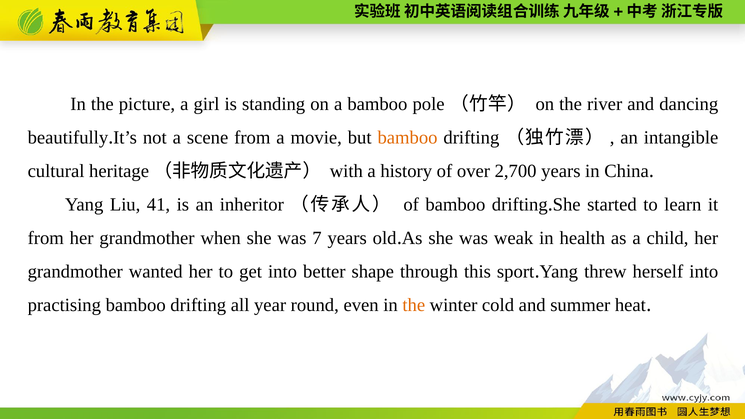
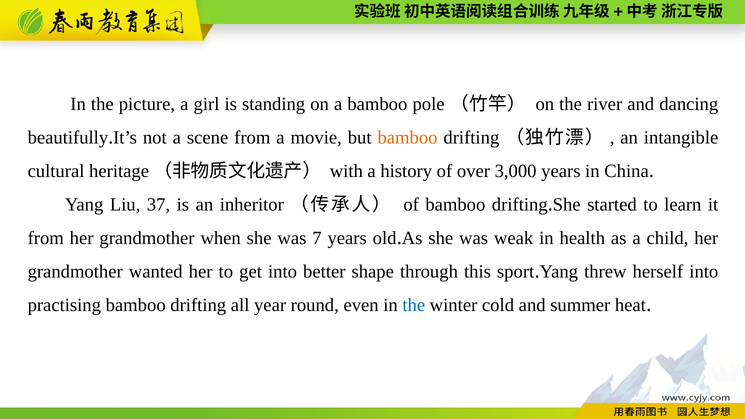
2,700: 2,700 -> 3,000
41: 41 -> 37
the at (414, 305) colour: orange -> blue
